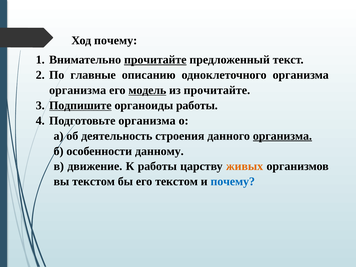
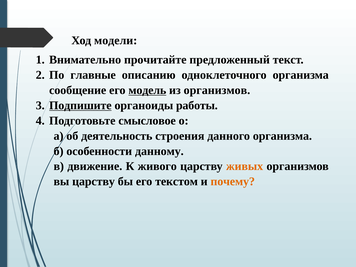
Ход почему: почему -> модели
прочитайте at (155, 60) underline: present -> none
организма at (78, 90): организма -> сообщение
из прочитайте: прочитайте -> организмов
Подготовьте организма: организма -> смысловое
организма at (282, 136) underline: present -> none
К работы: работы -> живого
вы текстом: текстом -> царству
почему at (233, 182) colour: blue -> orange
